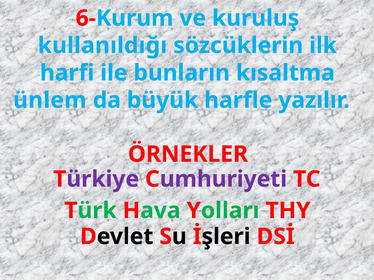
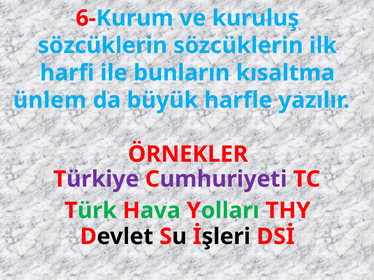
kullanıldığı at (102, 46): kullanıldığı -> sözcüklerin
